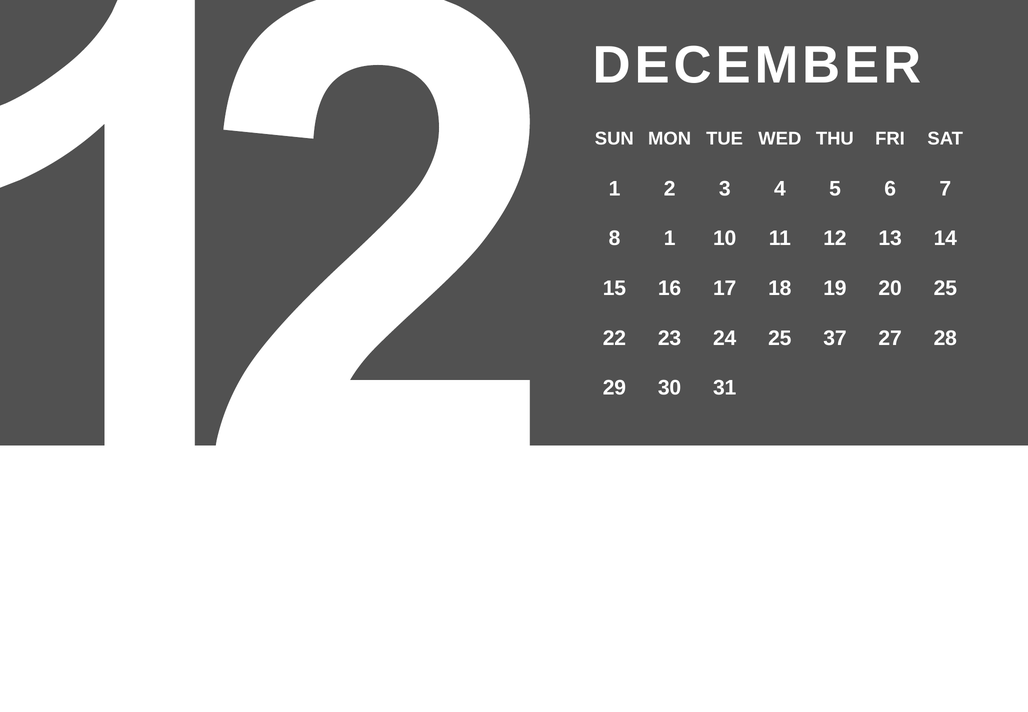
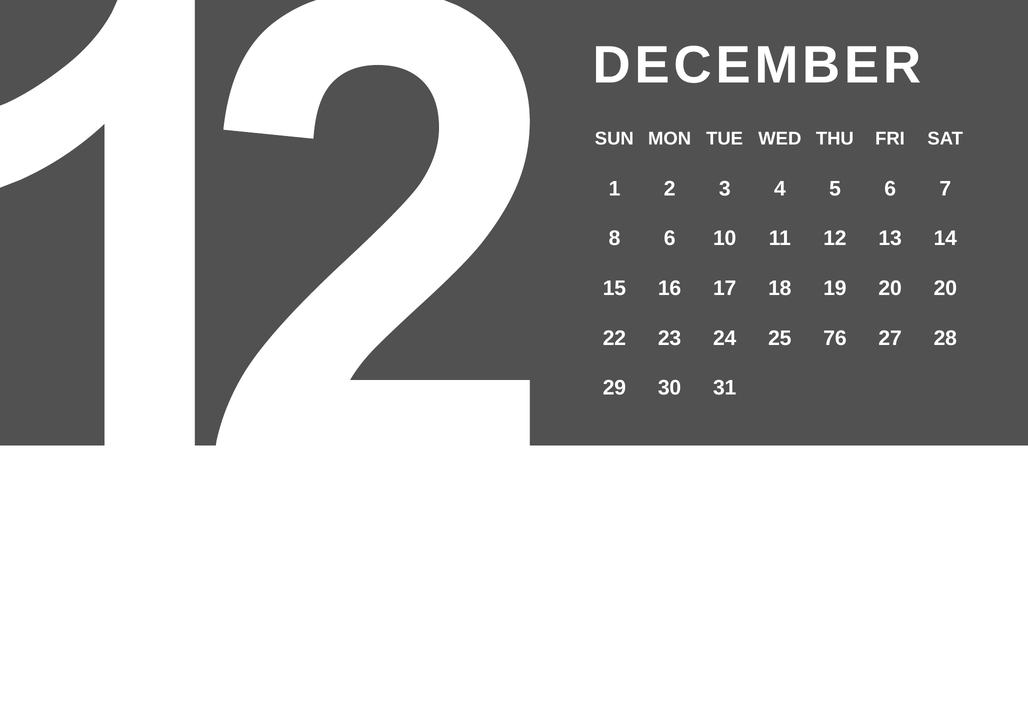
8 1: 1 -> 6
20 25: 25 -> 20
37: 37 -> 76
